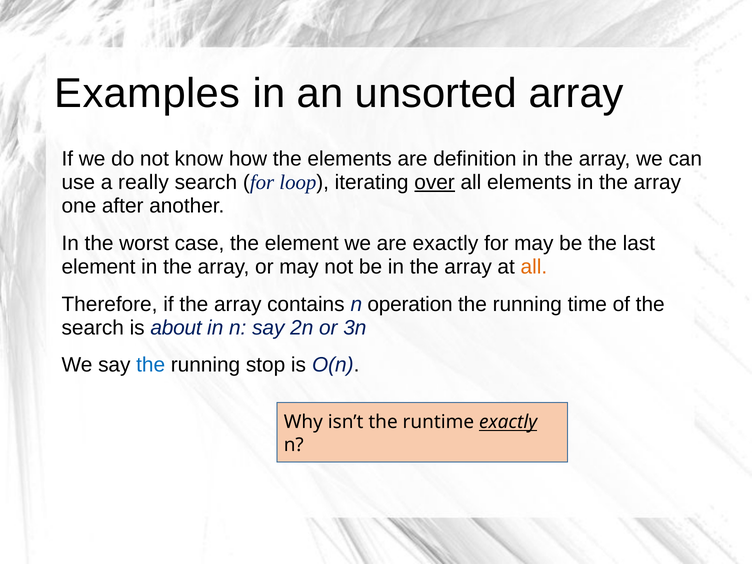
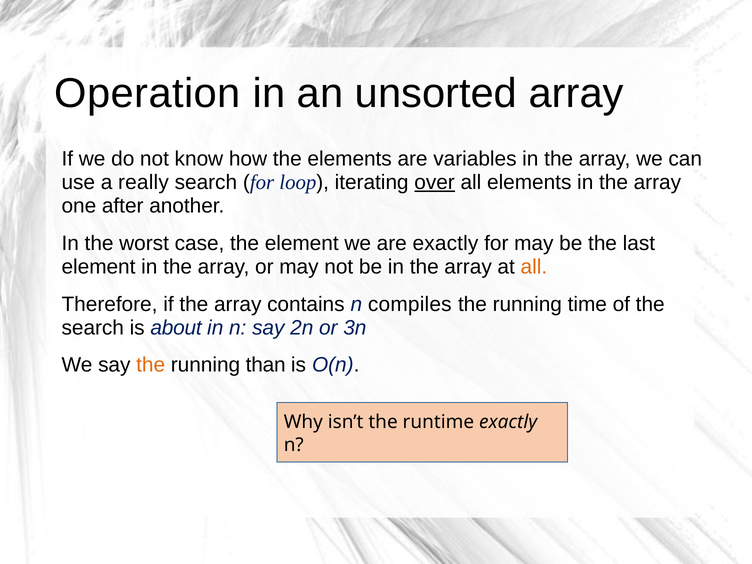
Examples: Examples -> Operation
definition: definition -> variables
operation: operation -> compiles
the at (151, 365) colour: blue -> orange
stop: stop -> than
exactly at (508, 422) underline: present -> none
